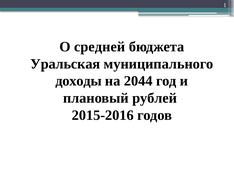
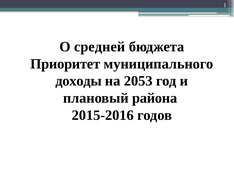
Уральская: Уральская -> Приоритет
2044: 2044 -> 2053
рублей: рублей -> района
